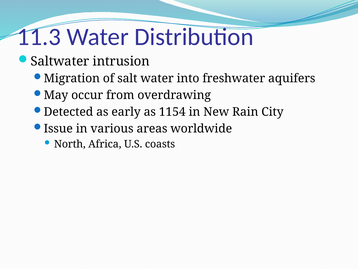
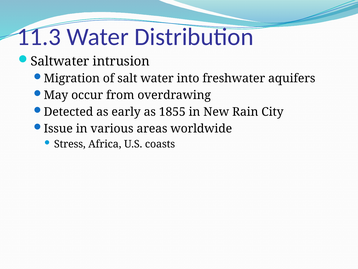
1154: 1154 -> 1855
North: North -> Stress
